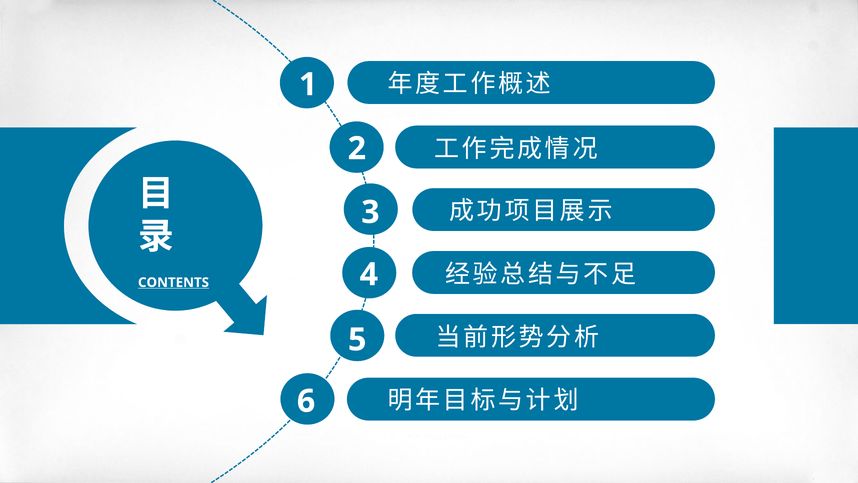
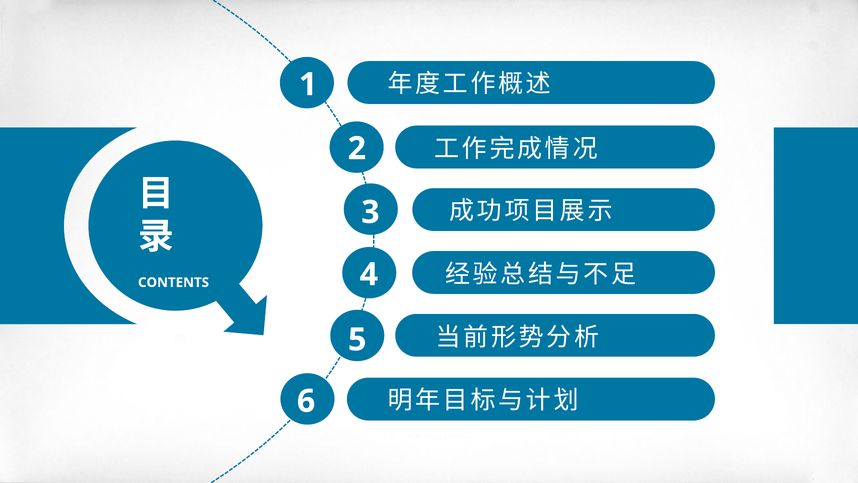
CONTENTS underline: present -> none
